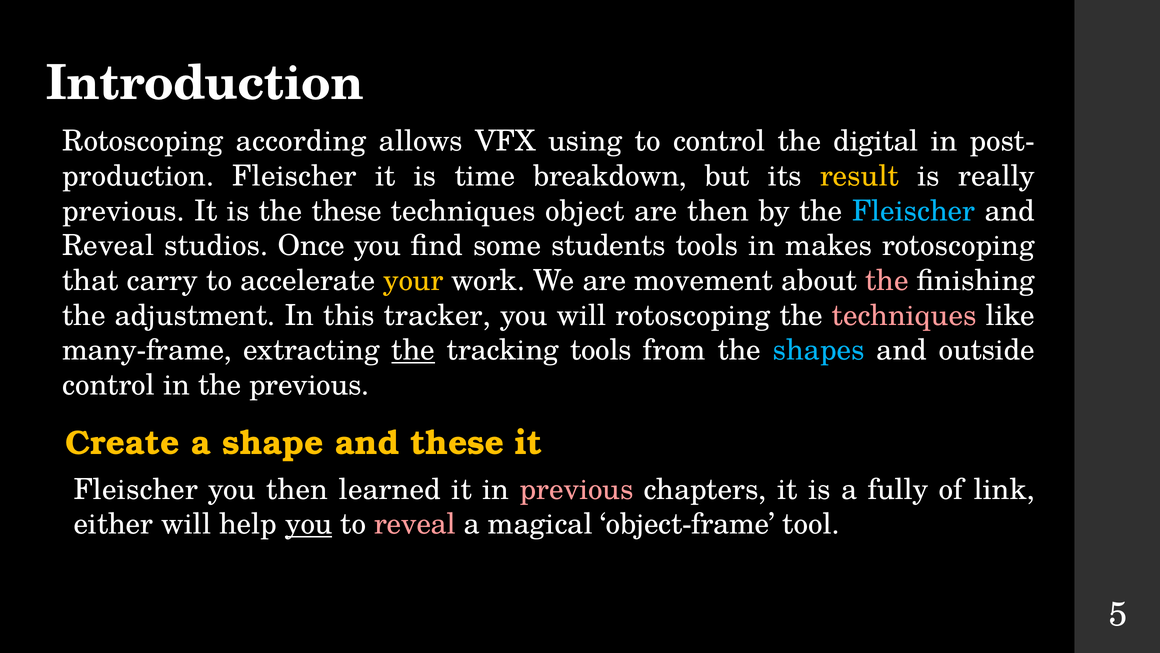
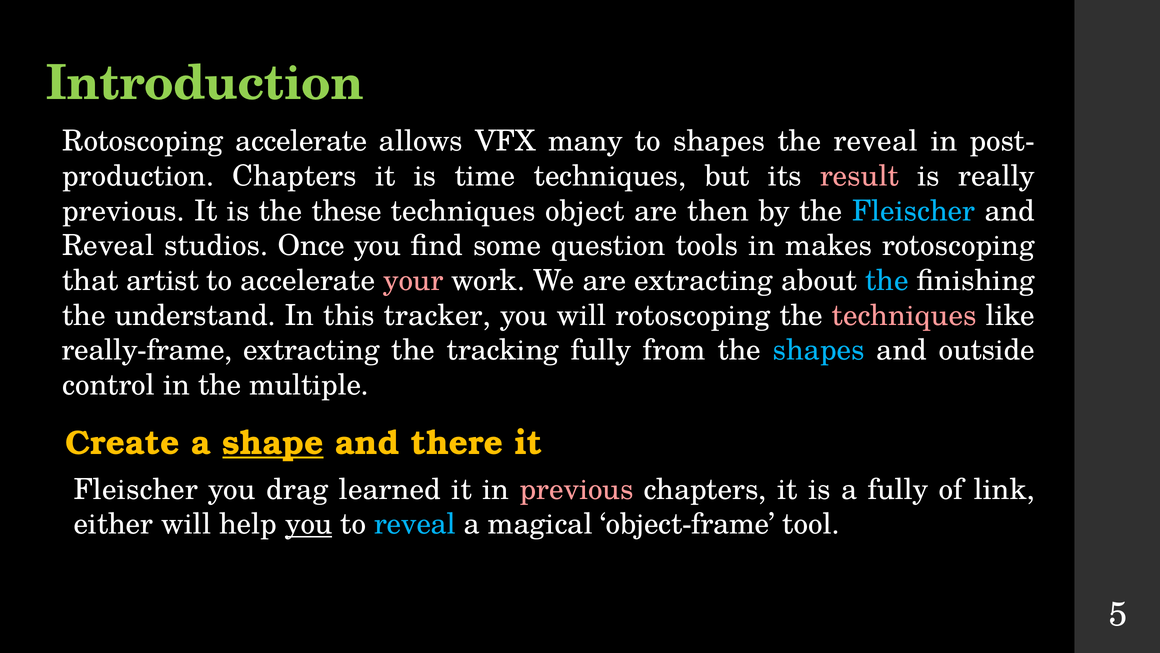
Introduction colour: white -> light green
Rotoscoping according: according -> accelerate
using: using -> many
to control: control -> shapes
the digital: digital -> reveal
Fleischer at (295, 176): Fleischer -> Chapters
time breakdown: breakdown -> techniques
result colour: yellow -> pink
students: students -> question
carry: carry -> artist
your colour: yellow -> pink
are movement: movement -> extracting
the at (887, 281) colour: pink -> light blue
adjustment: adjustment -> understand
many-frame: many-frame -> really-frame
the at (413, 350) underline: present -> none
tracking tools: tools -> fully
the previous: previous -> multiple
shape underline: none -> present
and these: these -> there
you then: then -> drag
reveal at (415, 524) colour: pink -> light blue
